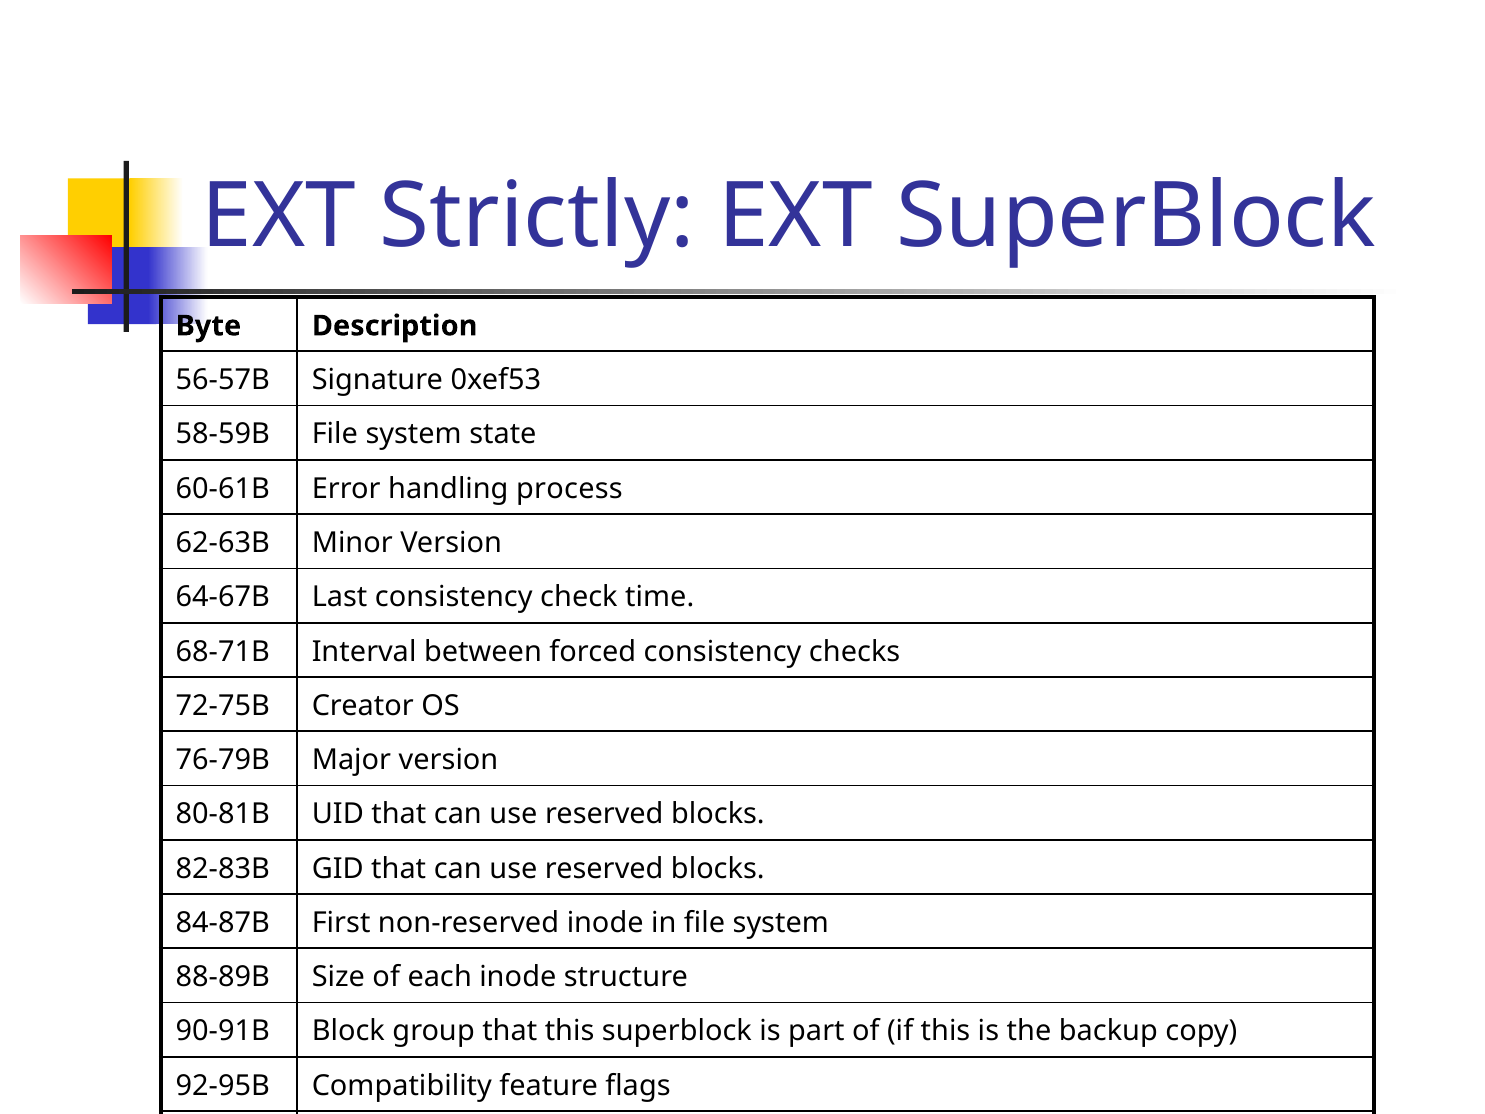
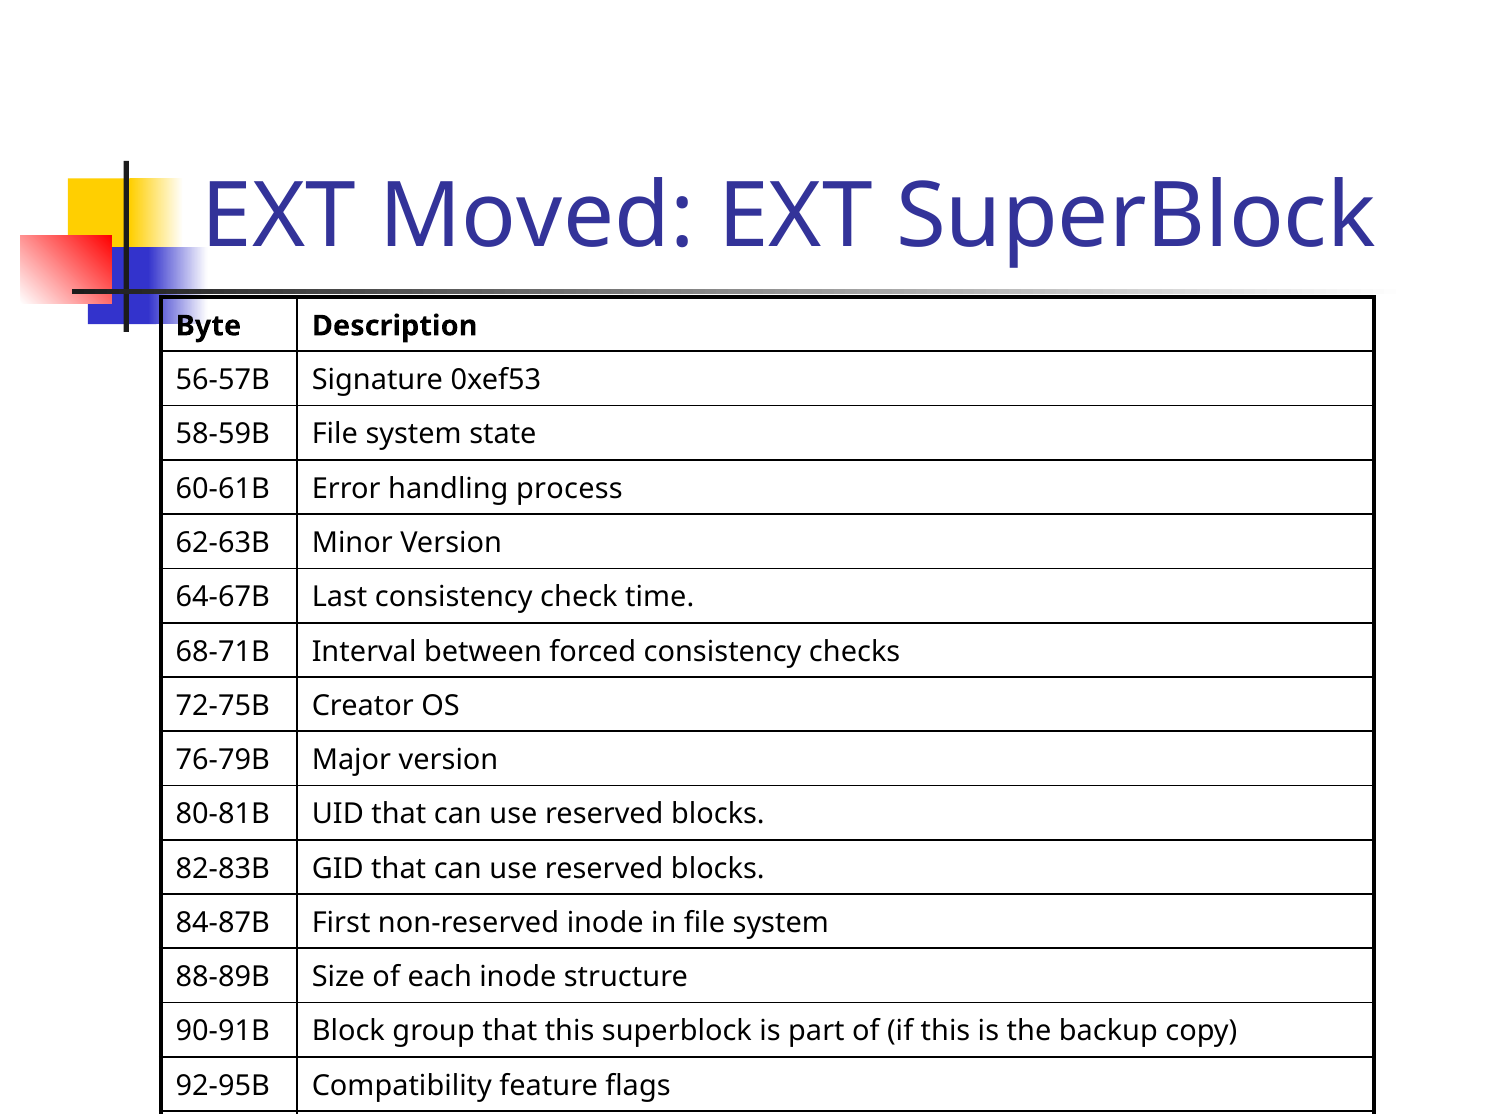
Strictly: Strictly -> Moved
